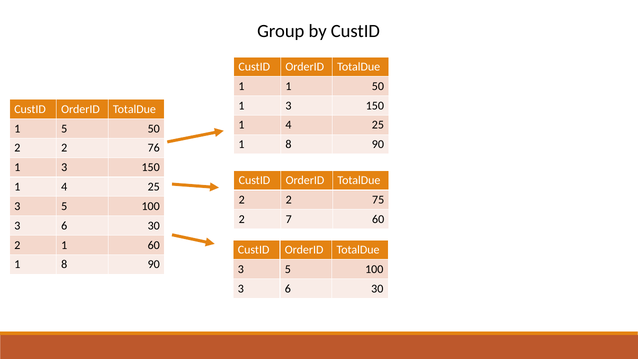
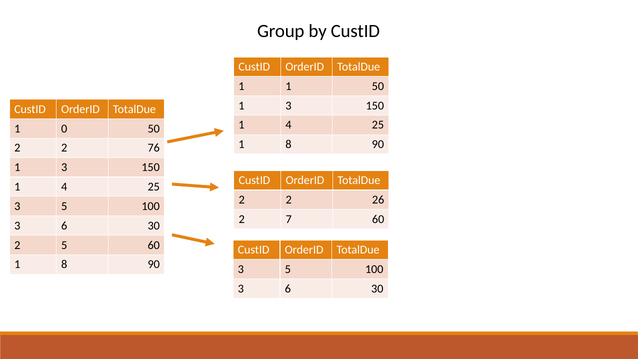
1 5: 5 -> 0
75: 75 -> 26
2 1: 1 -> 5
